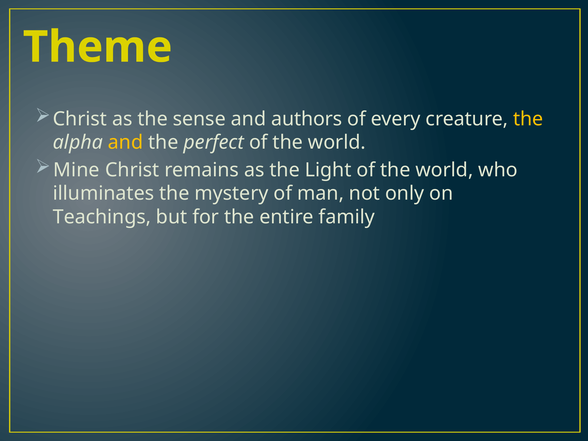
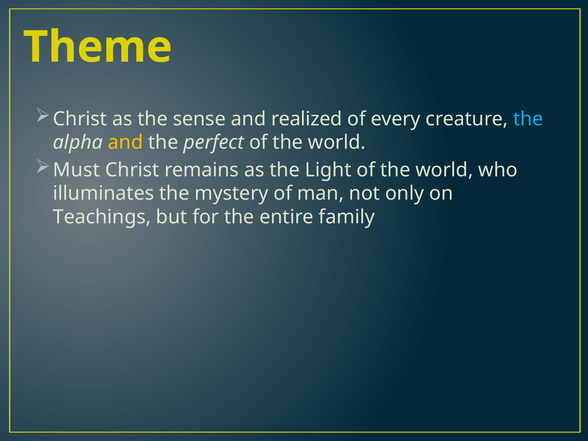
authors: authors -> realized
the at (528, 119) colour: yellow -> light blue
Mine: Mine -> Must
